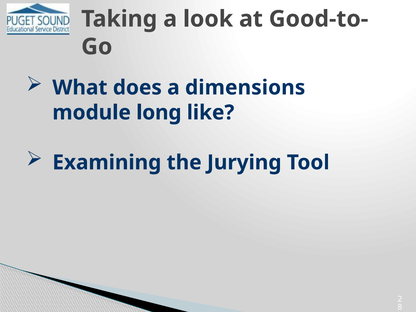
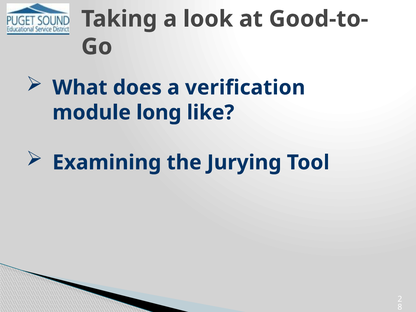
dimensions: dimensions -> verification
